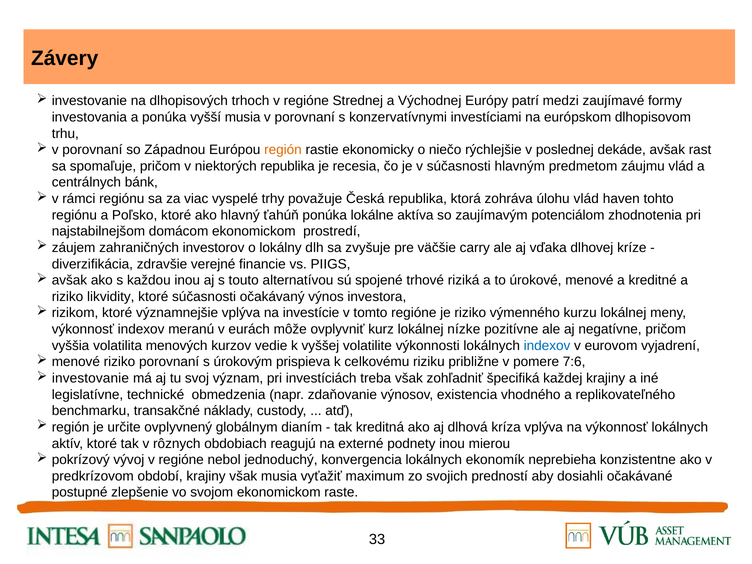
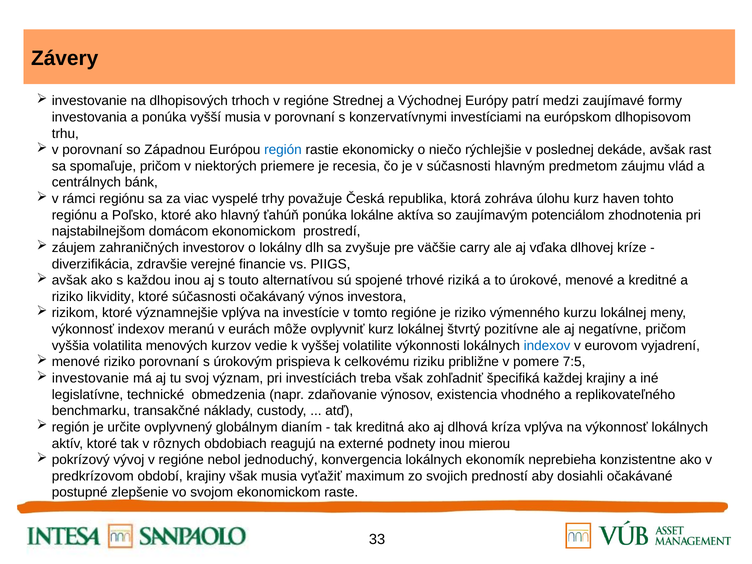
región at (283, 150) colour: orange -> blue
niektorých republika: republika -> priemere
úlohu vlád: vlád -> kurz
nízke: nízke -> štvrtý
7:6: 7:6 -> 7:5
